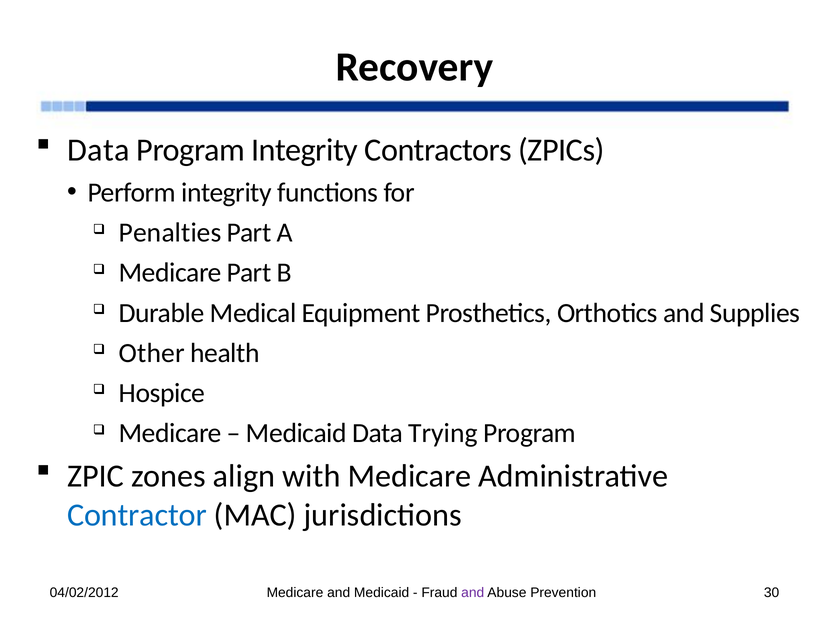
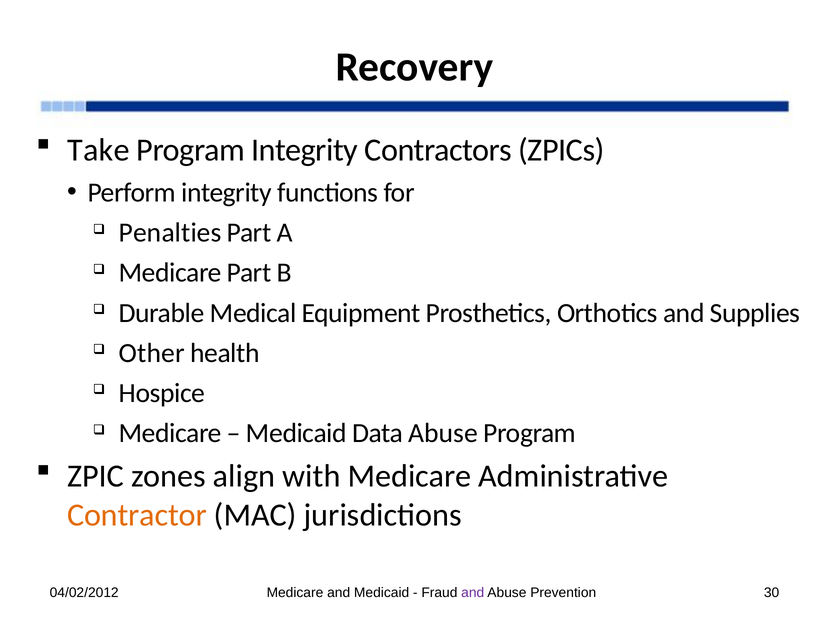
Data at (98, 150): Data -> Take
Data Trying: Trying -> Abuse
Contractor colour: blue -> orange
